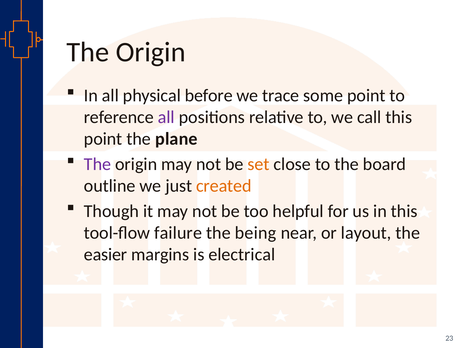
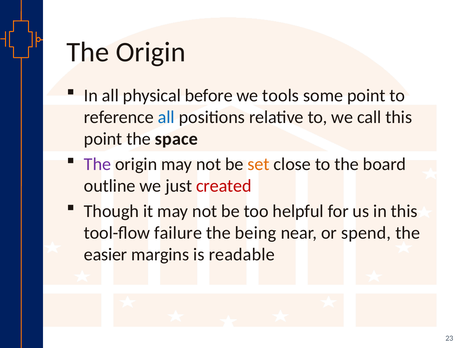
trace: trace -> tools
all at (166, 117) colour: purple -> blue
plane: plane -> space
created colour: orange -> red
layout: layout -> spend
electrical: electrical -> readable
